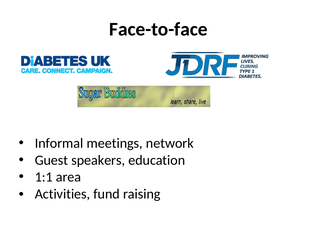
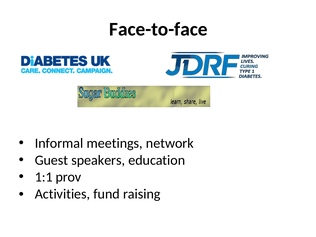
area: area -> prov
